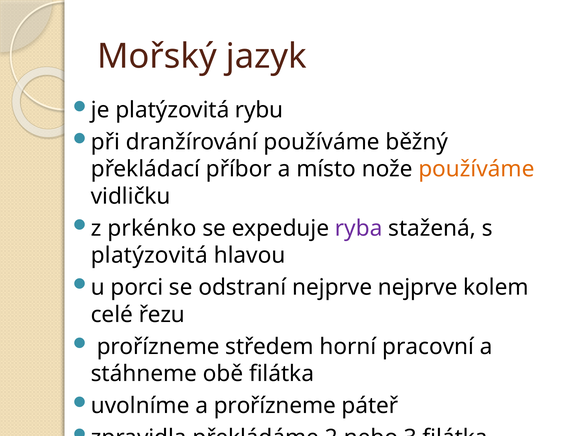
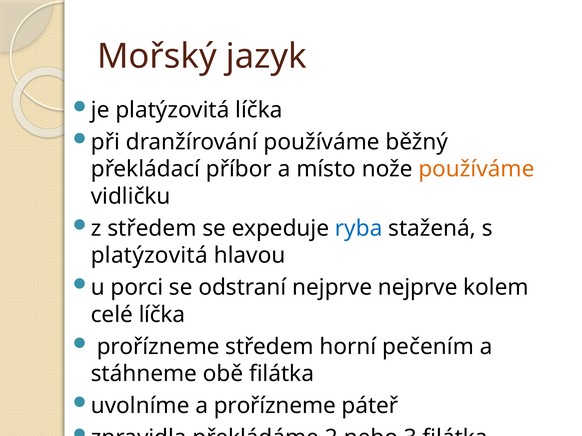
platýzovitá rybu: rybu -> líčka
z prkénko: prkénko -> středem
ryba colour: purple -> blue
celé řezu: řezu -> líčka
pracovní: pracovní -> pečením
